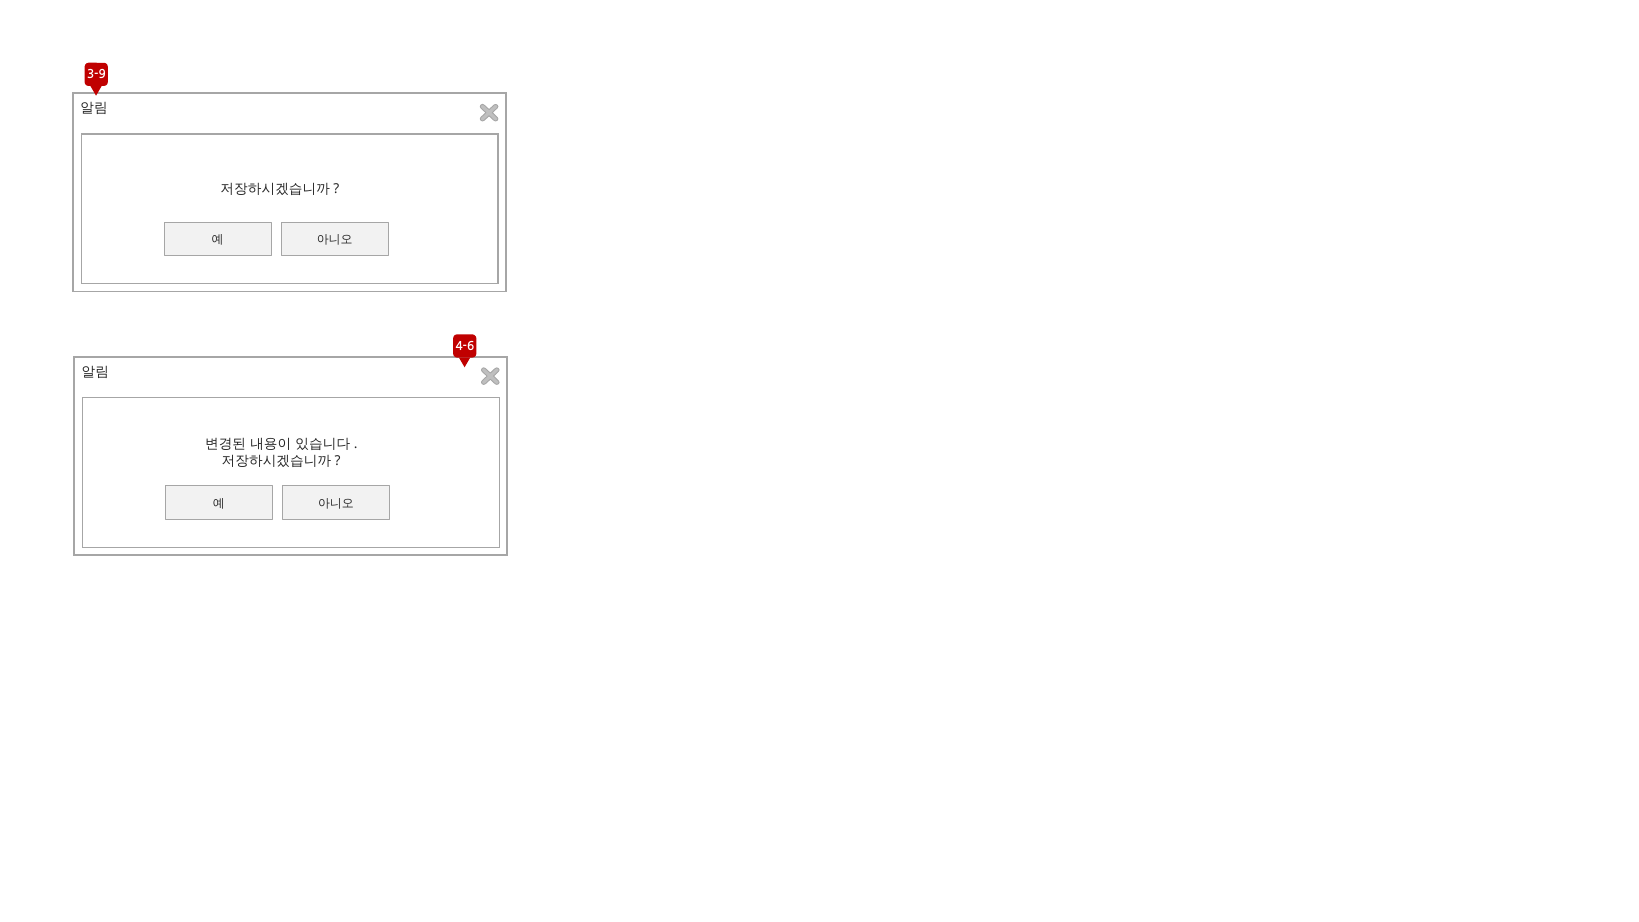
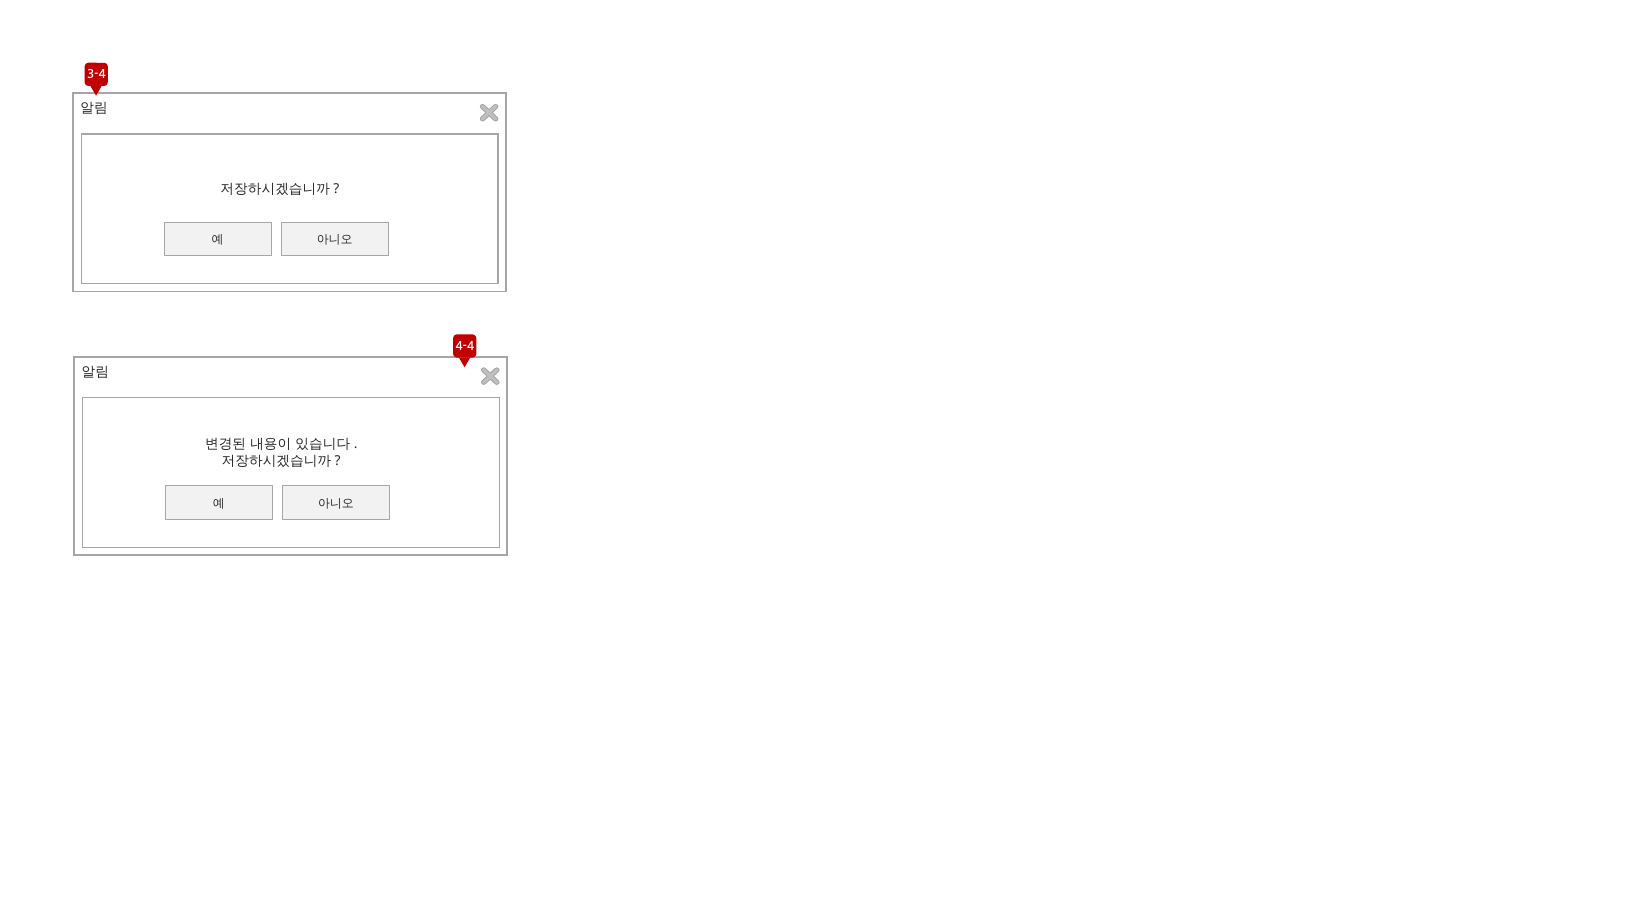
3-9: 3-9 -> 3-4
4-6: 4-6 -> 4-4
